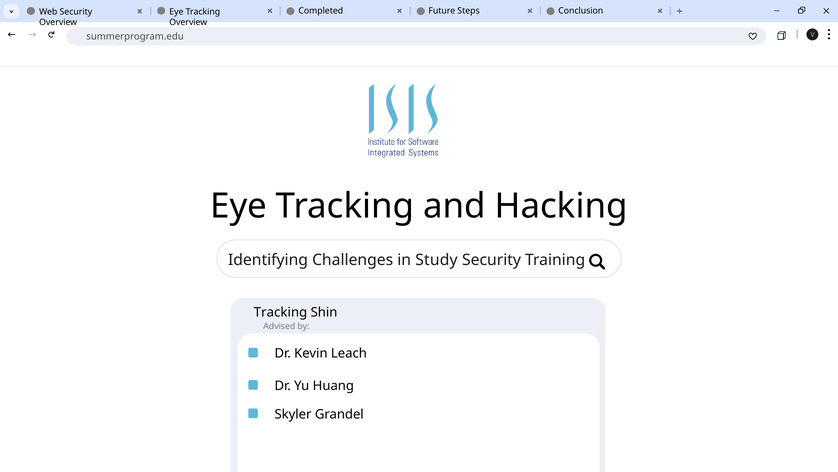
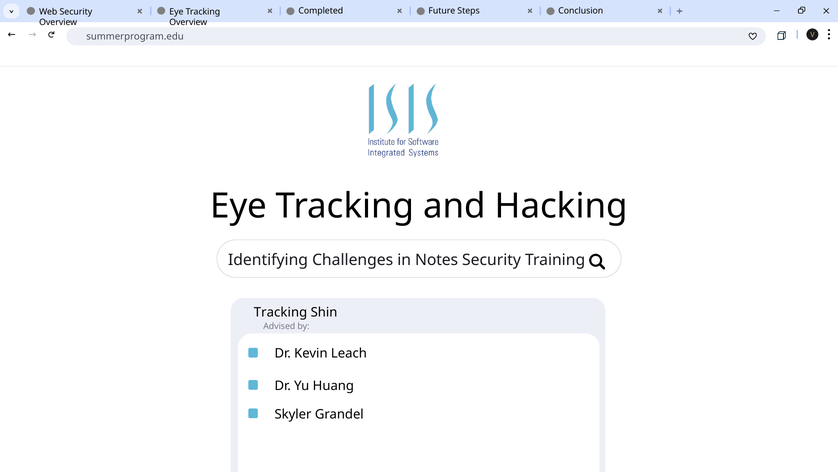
Study: Study -> Notes
